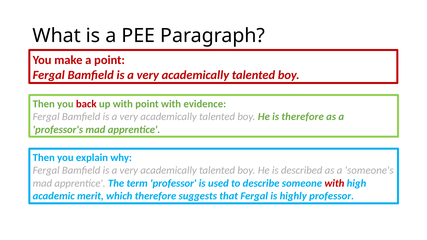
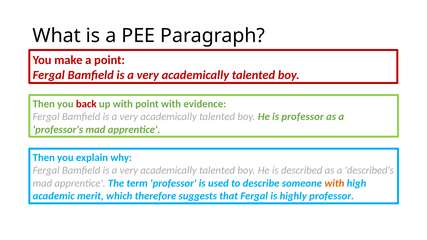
is therefore: therefore -> professor
someone's: someone's -> described's
with at (334, 183) colour: red -> orange
